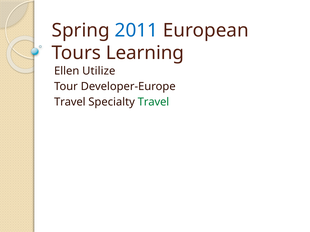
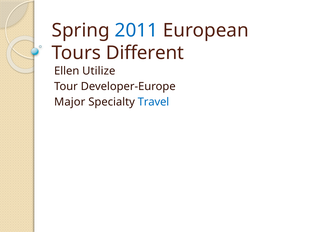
Learning: Learning -> Different
Travel at (70, 102): Travel -> Major
Travel at (153, 102) colour: green -> blue
